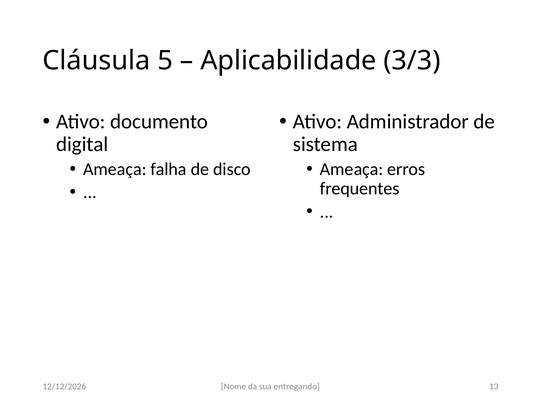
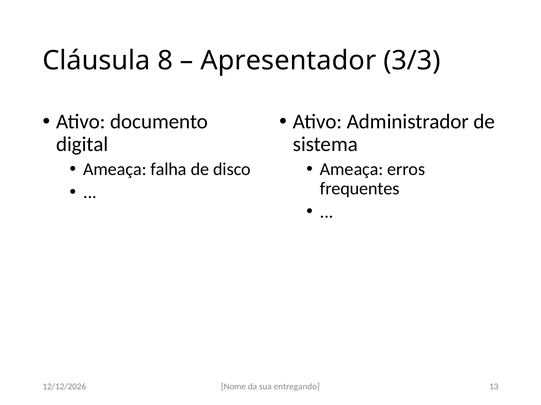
5: 5 -> 8
Aplicabilidade: Aplicabilidade -> Apresentador
